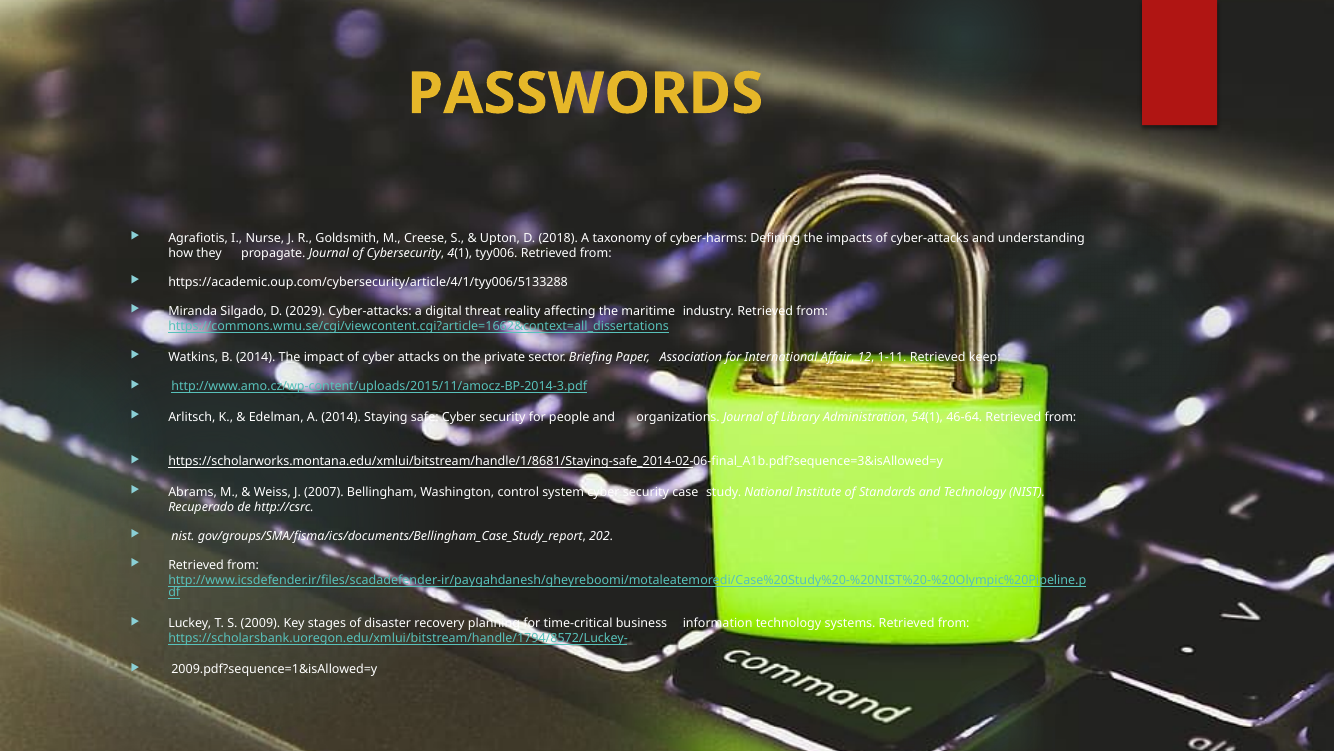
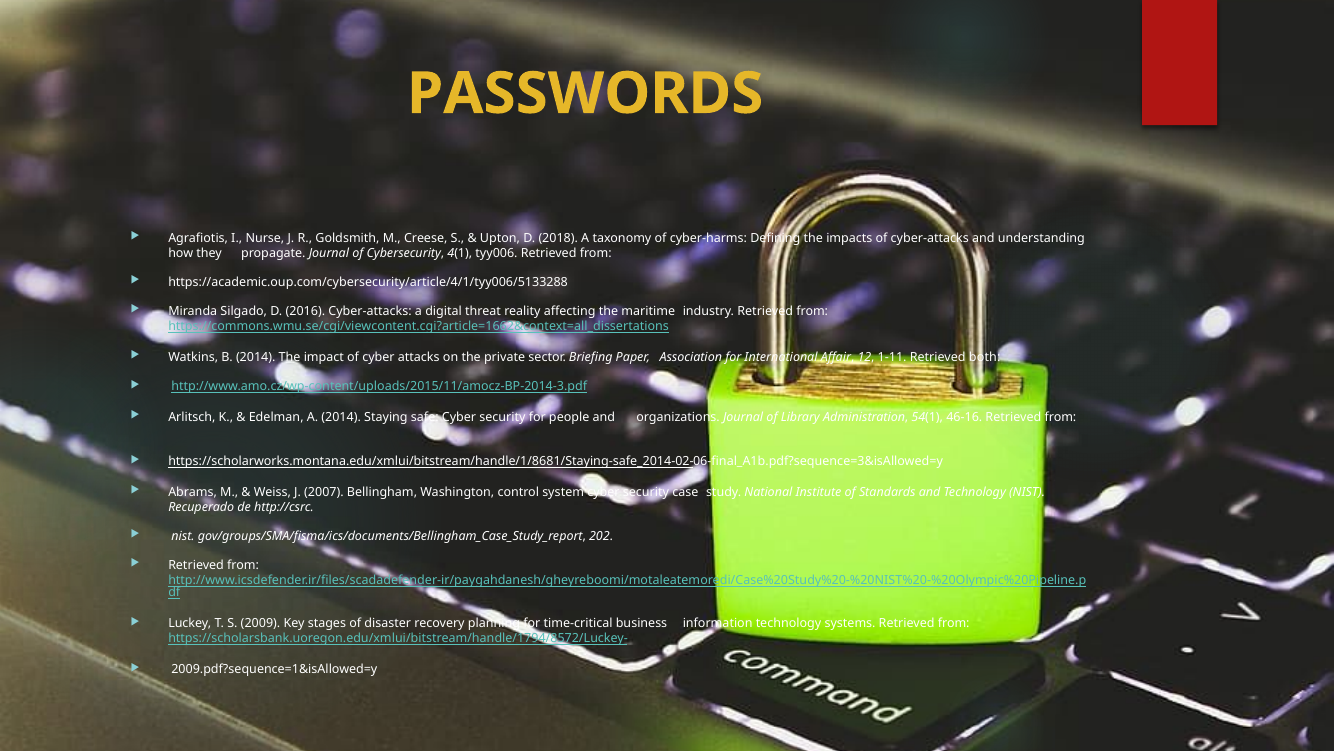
2029: 2029 -> 2016
keep: keep -> both
46-64: 46-64 -> 46-16
